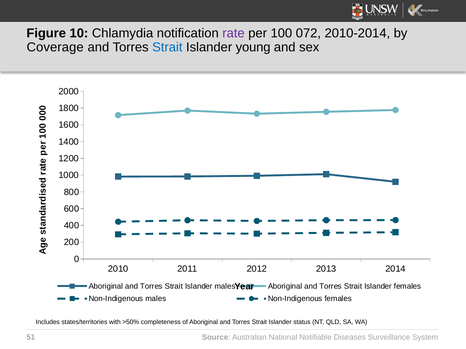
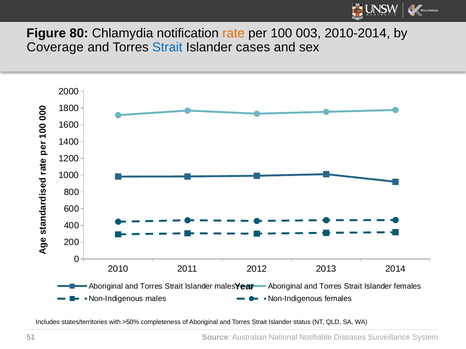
10: 10 -> 80
rate colour: purple -> orange
072: 072 -> 003
young: young -> cases
